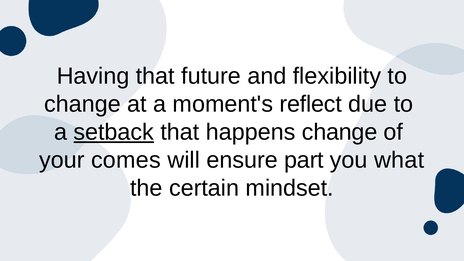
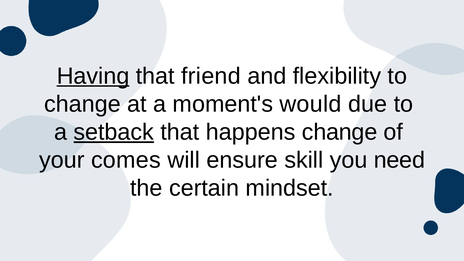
Having underline: none -> present
future: future -> friend
reflect: reflect -> would
part: part -> skill
what: what -> need
